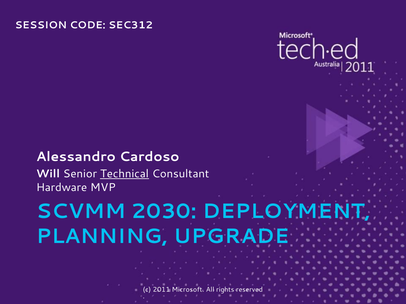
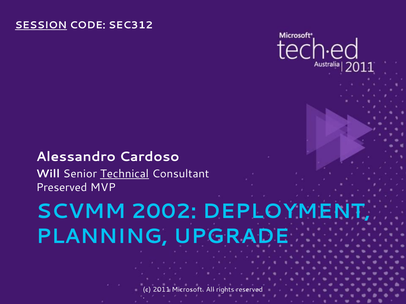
SESSION underline: none -> present
Hardware: Hardware -> Preserved
2030: 2030 -> 2002
